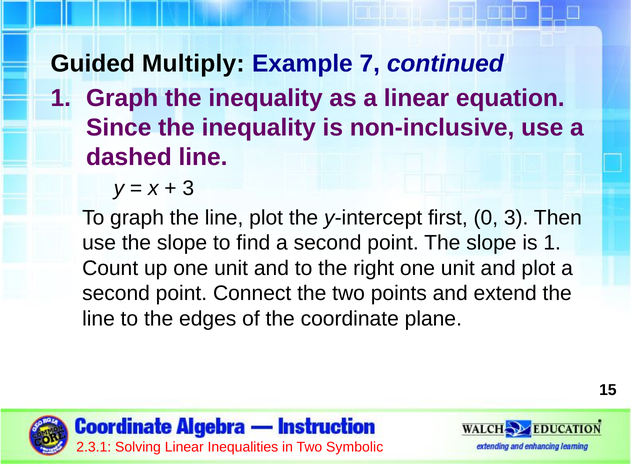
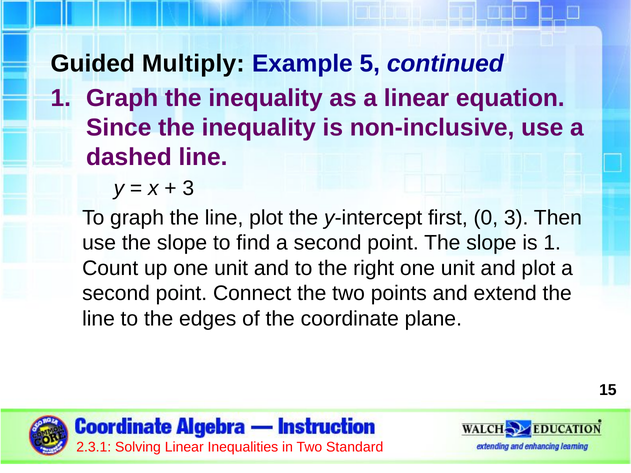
7: 7 -> 5
Symbolic: Symbolic -> Standard
